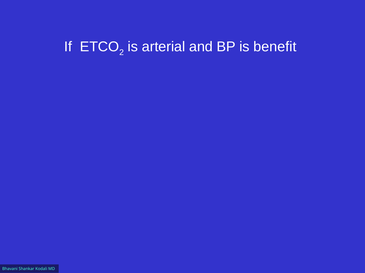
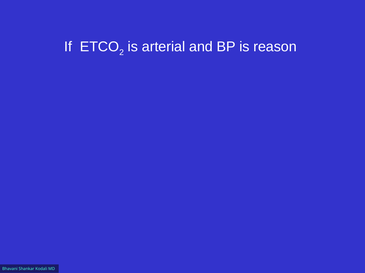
benefit: benefit -> reason
